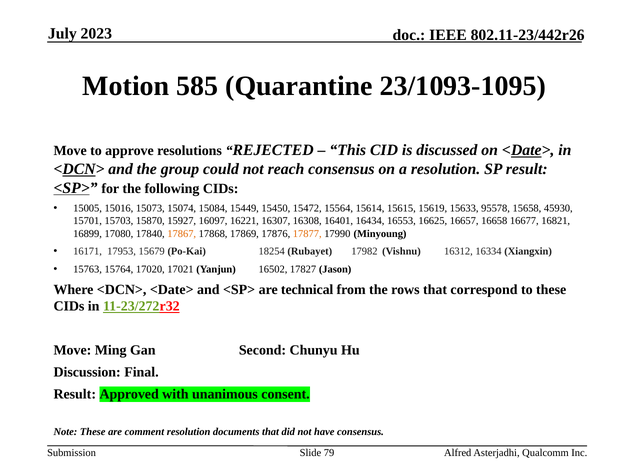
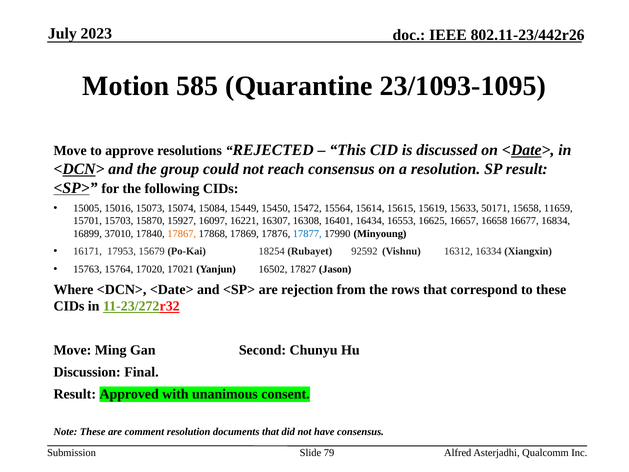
95578: 95578 -> 50171
45930: 45930 -> 11659
16821: 16821 -> 16834
17080: 17080 -> 37010
17877 colour: orange -> blue
17982: 17982 -> 92592
technical: technical -> rejection
